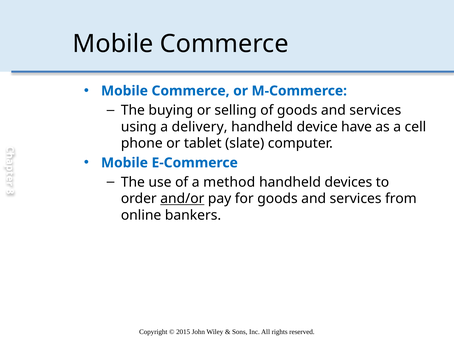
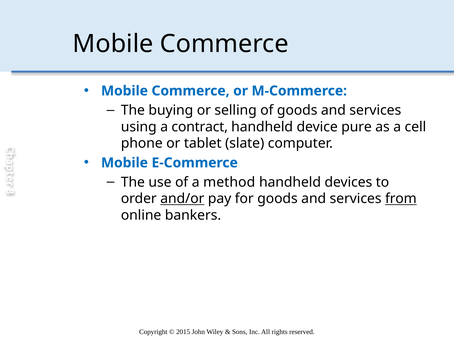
delivery: delivery -> contract
have: have -> pure
from underline: none -> present
